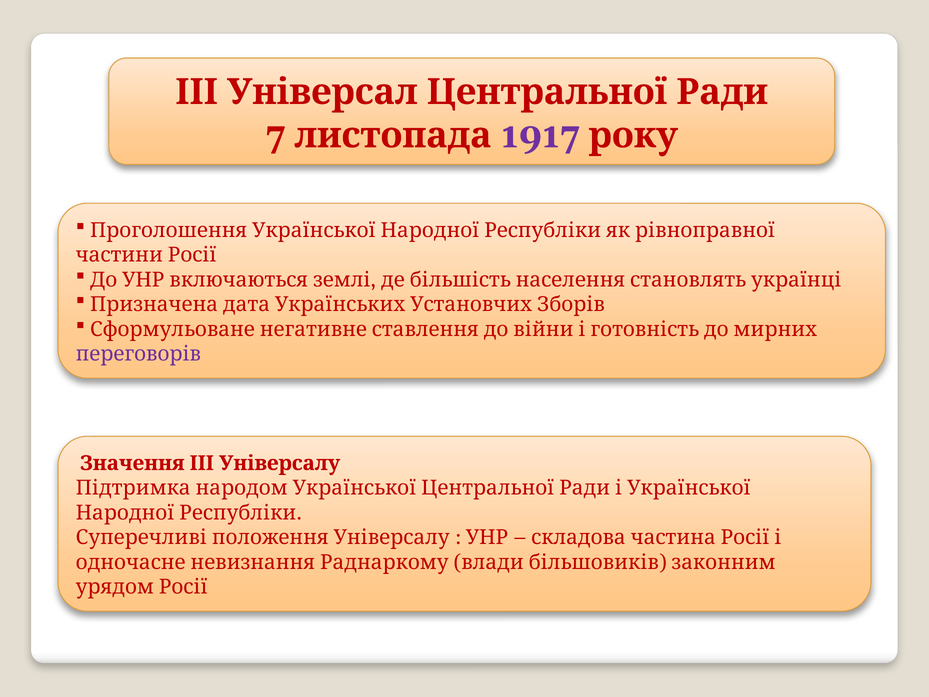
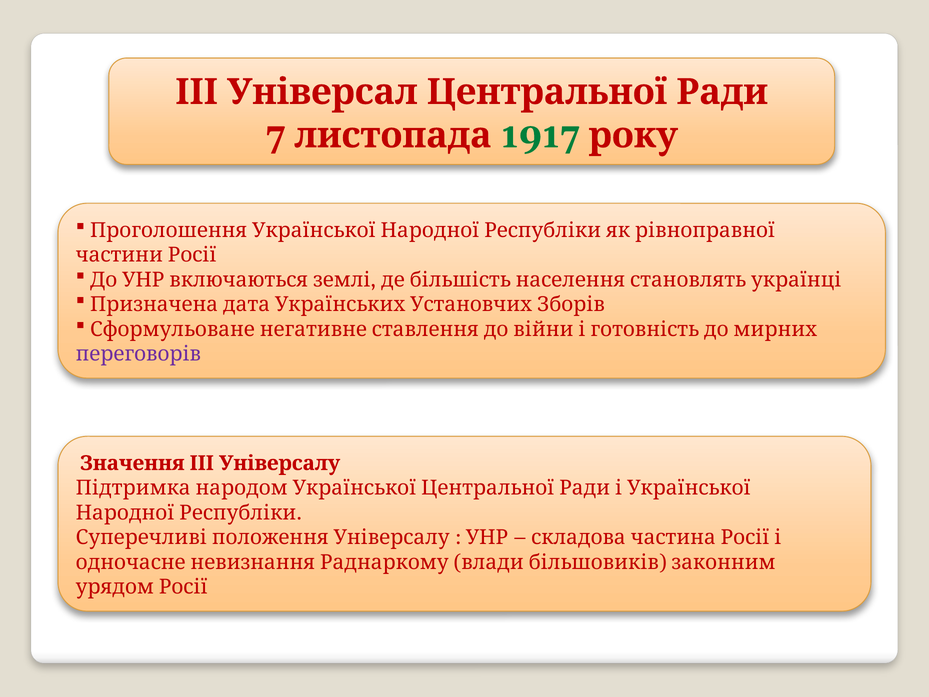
1917 colour: purple -> green
